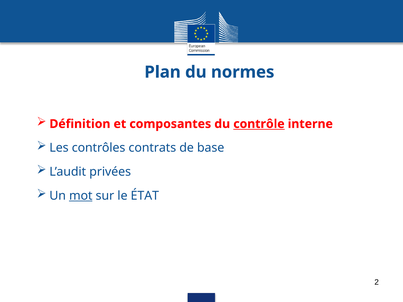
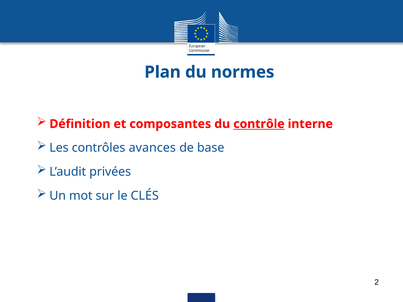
contrats: contrats -> avances
mot underline: present -> none
ÉTAT: ÉTAT -> CLÉS
